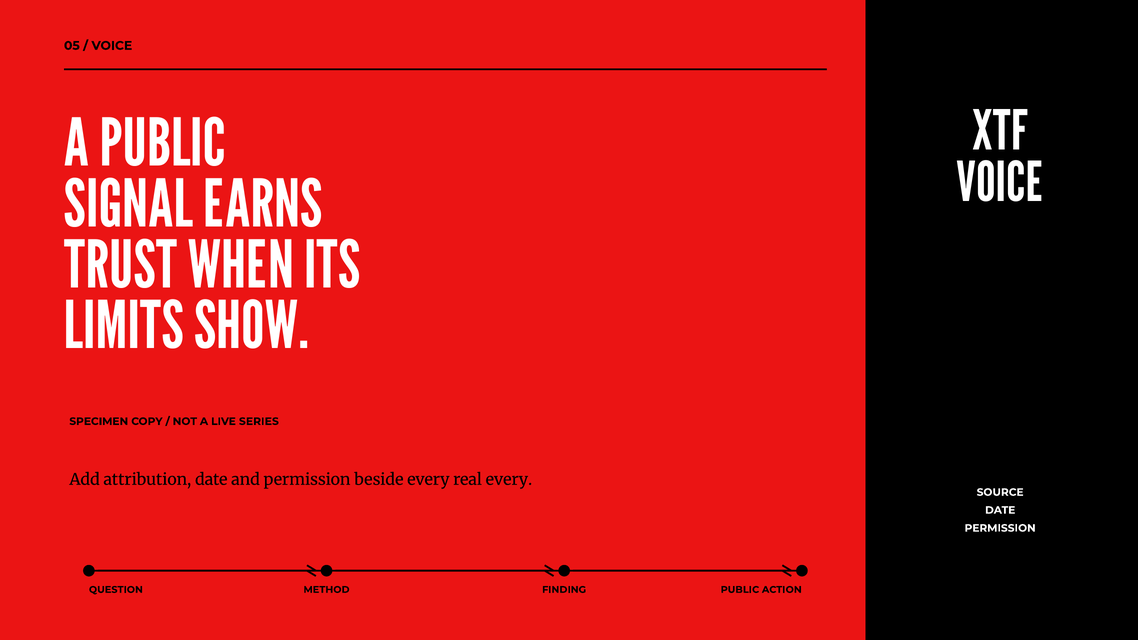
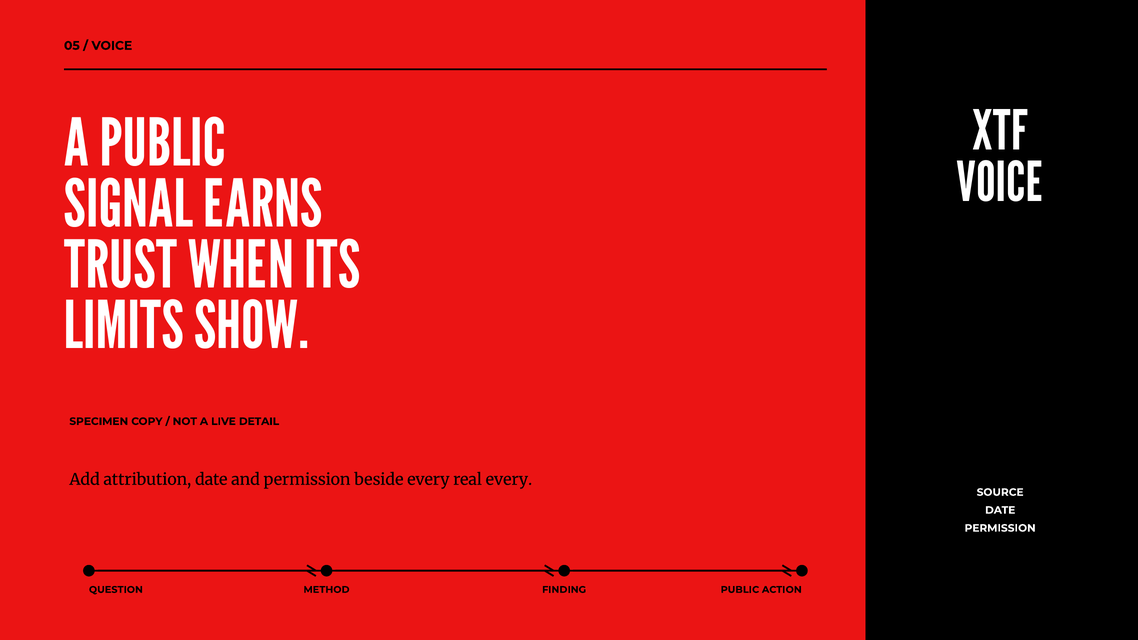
SERIES: SERIES -> DETAIL
